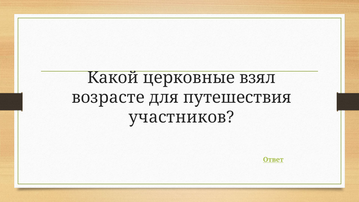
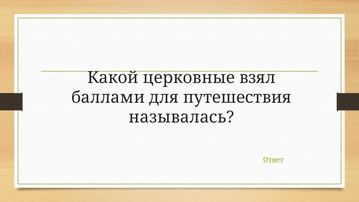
возрасте: возрасте -> баллами
участников: участников -> называлась
